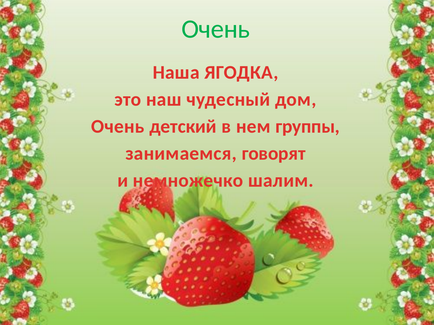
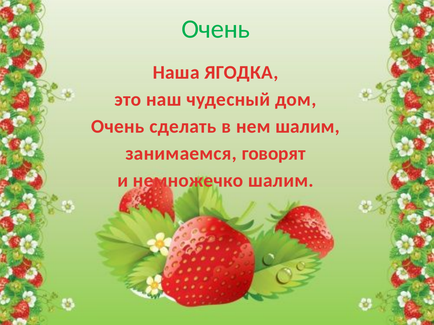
детский: детский -> сделать
нем группы: группы -> шалим
